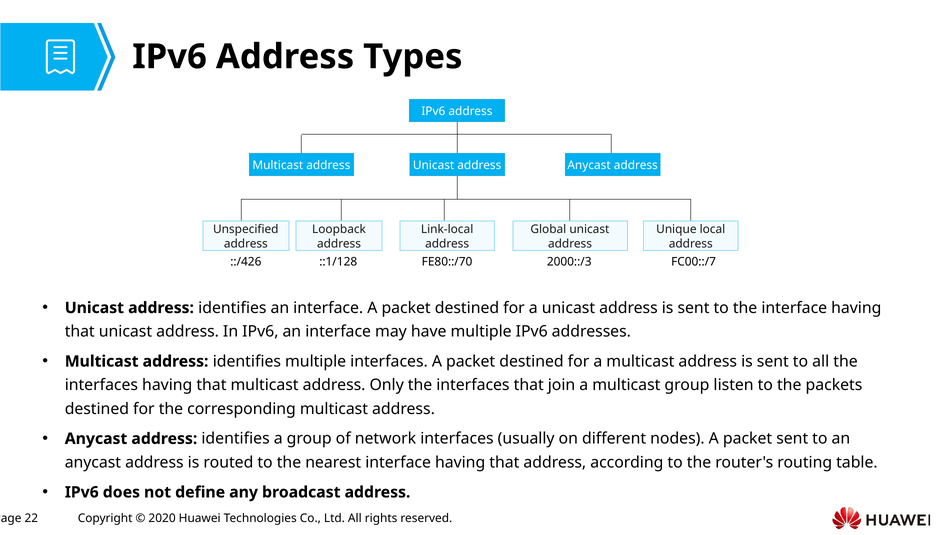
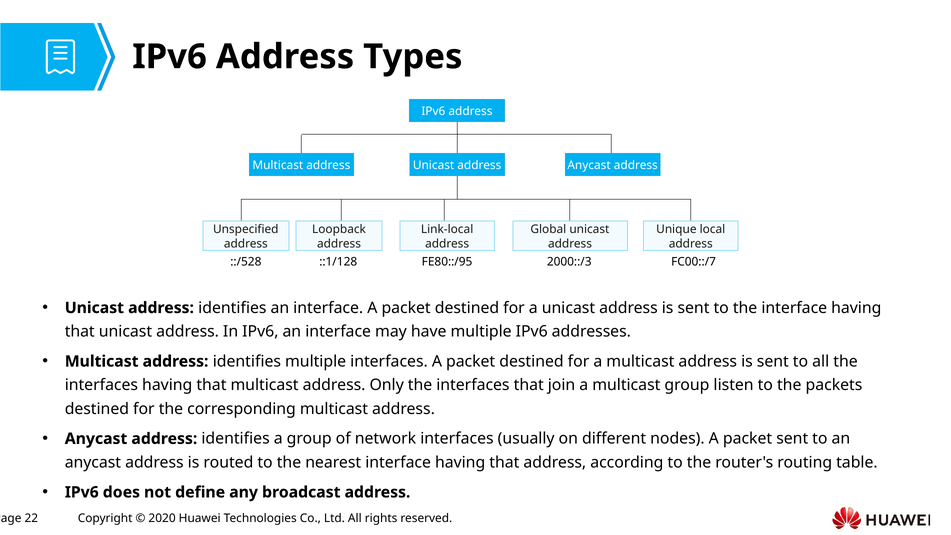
::/426: ::/426 -> ::/528
FE80::/70: FE80::/70 -> FE80::/95
